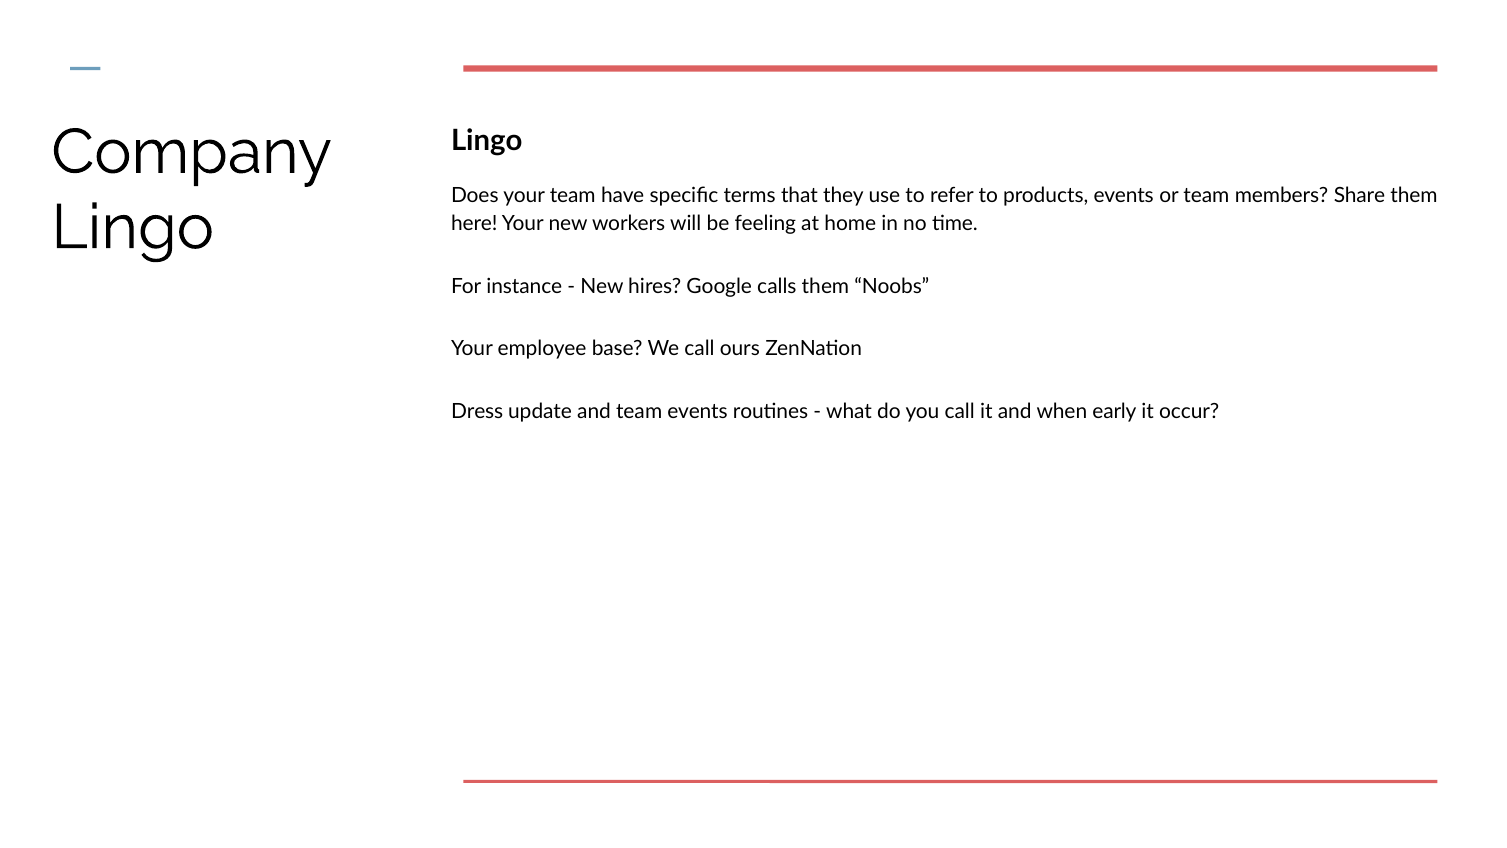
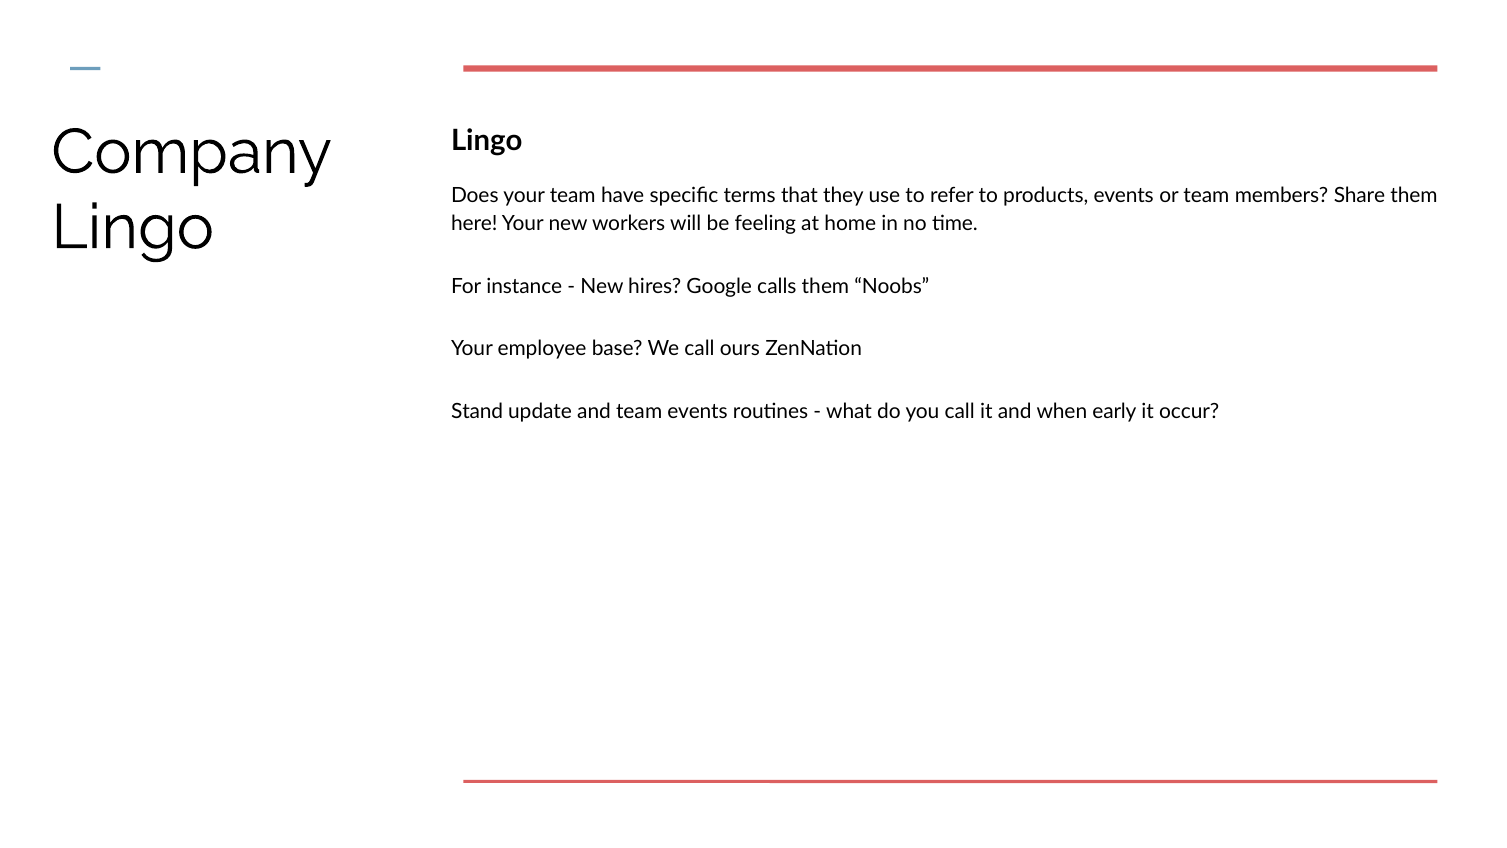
Dress: Dress -> Stand
